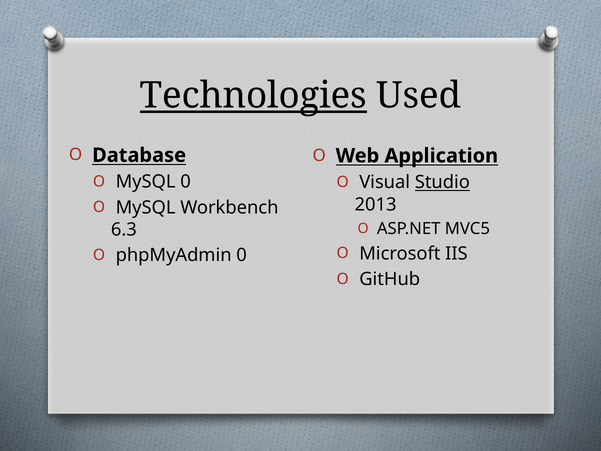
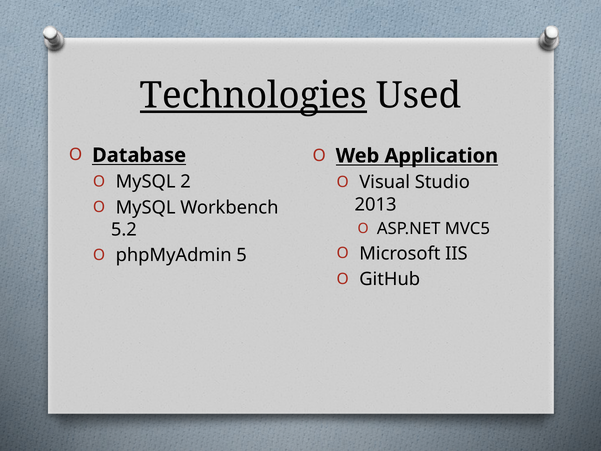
MySQL 0: 0 -> 2
Studio underline: present -> none
6.3: 6.3 -> 5.2
phpMyAdmin 0: 0 -> 5
